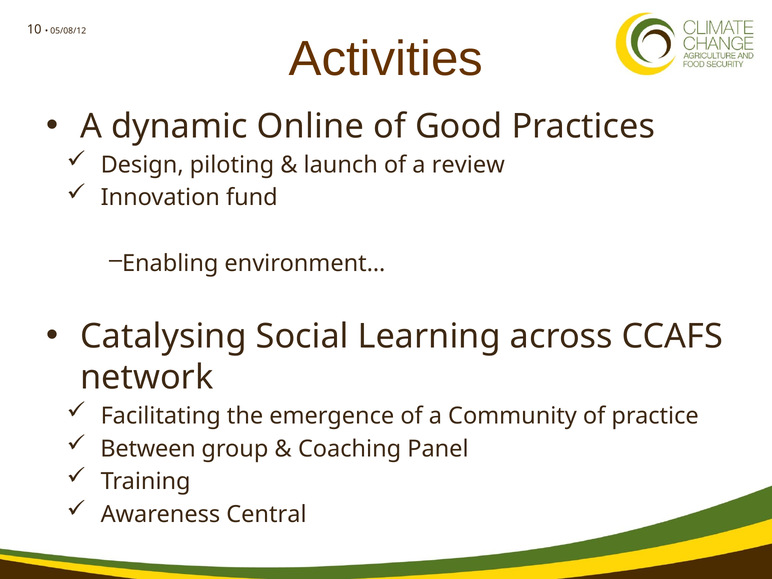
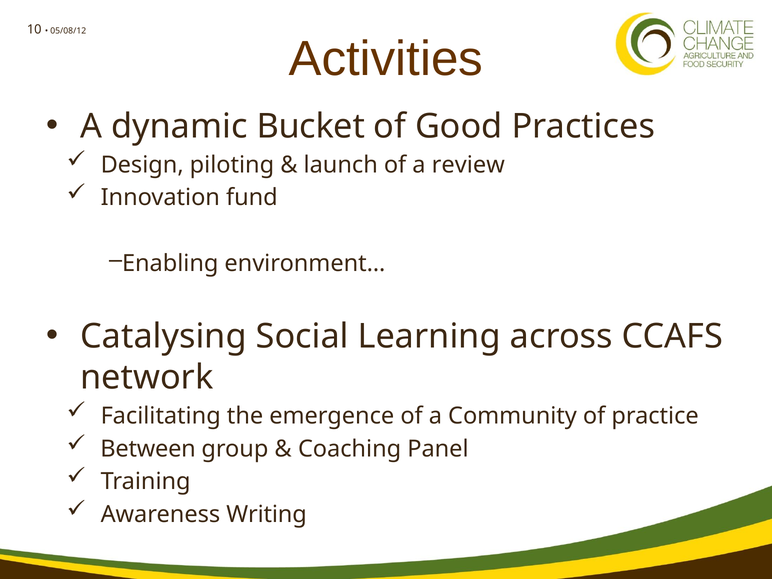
Online: Online -> Bucket
Central: Central -> Writing
